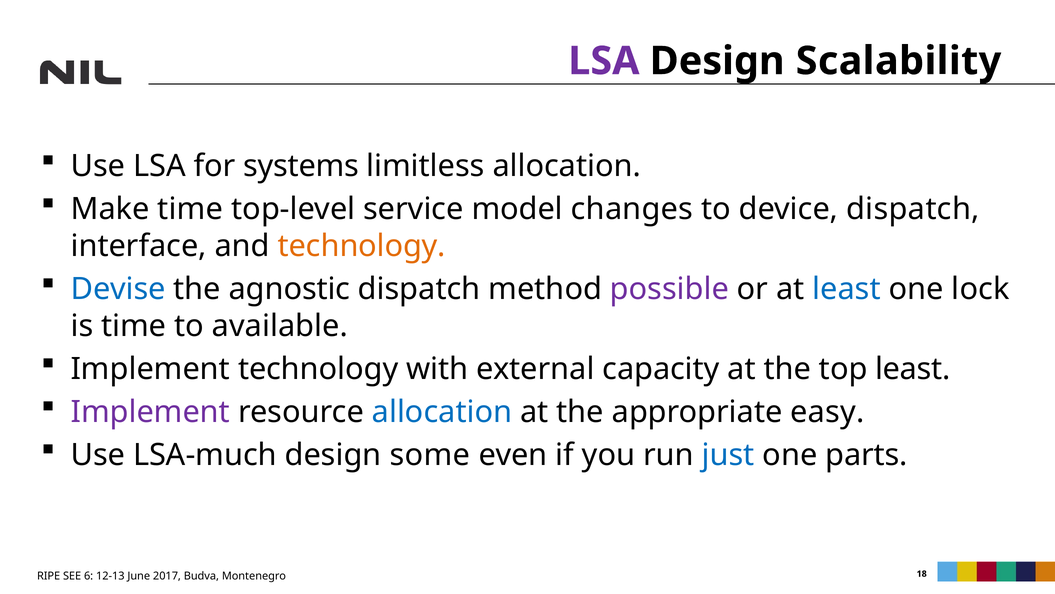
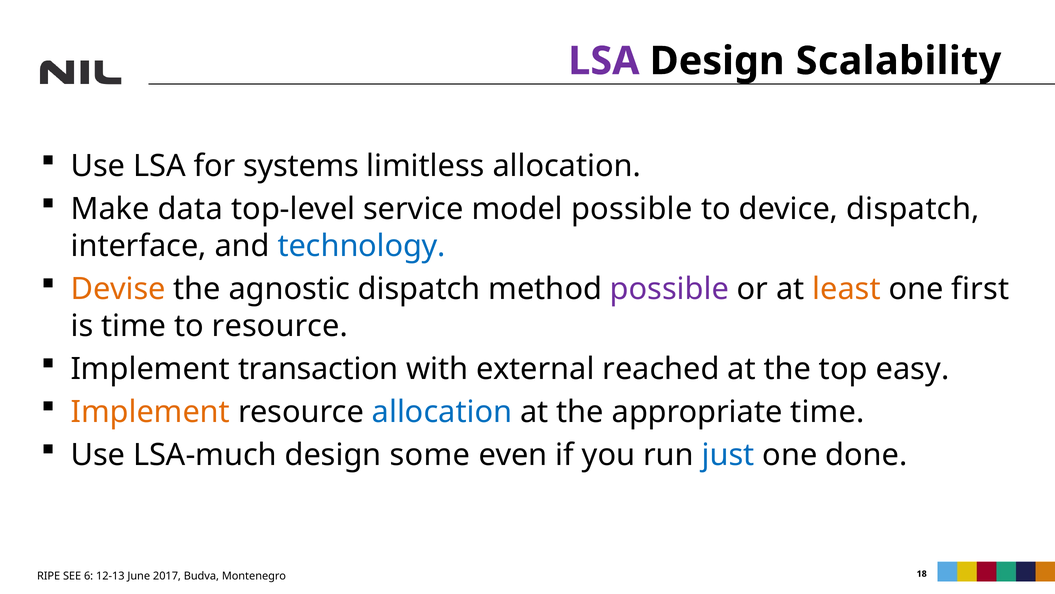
Make time: time -> data
model changes: changes -> possible
technology at (362, 246) colour: orange -> blue
Devise colour: blue -> orange
least at (846, 289) colour: blue -> orange
lock: lock -> first
to available: available -> resource
Implement technology: technology -> transaction
capacity: capacity -> reached
top least: least -> easy
Implement at (150, 412) colour: purple -> orange
appropriate easy: easy -> time
parts: parts -> done
